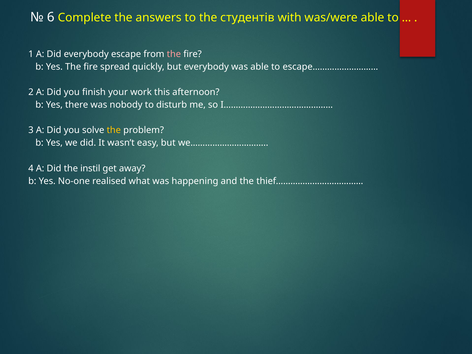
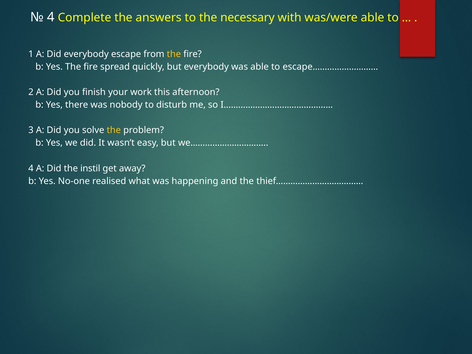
6 at (51, 17): 6 -> 4
студентів: студентів -> necessary
the at (174, 54) colour: pink -> yellow
